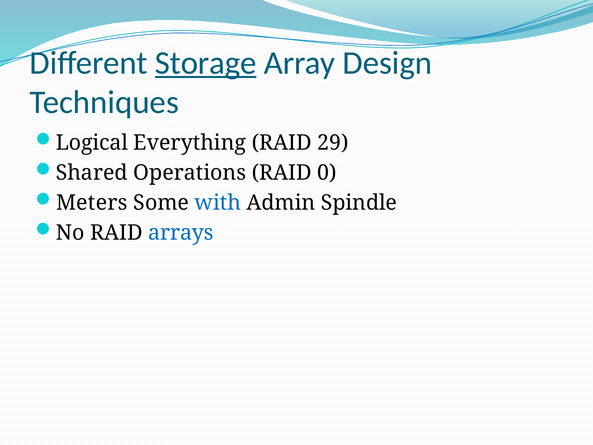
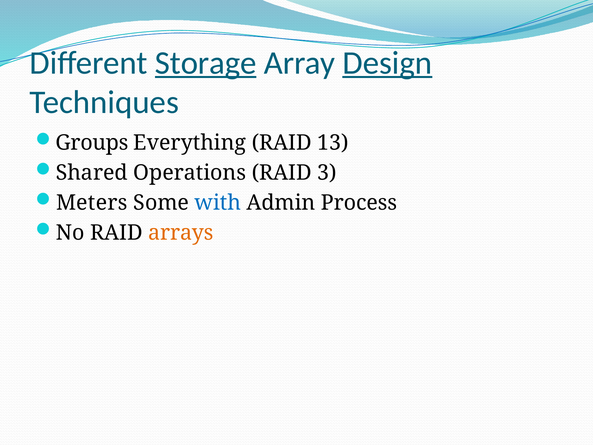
Design underline: none -> present
Logical: Logical -> Groups
29: 29 -> 13
0: 0 -> 3
Spindle: Spindle -> Process
arrays colour: blue -> orange
